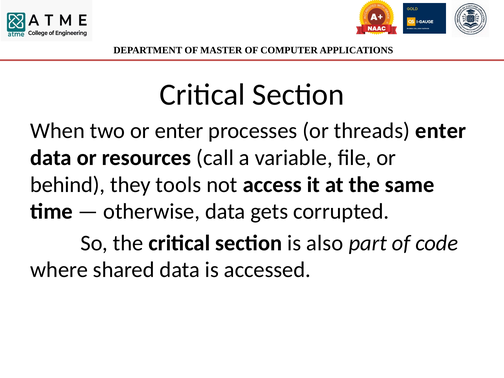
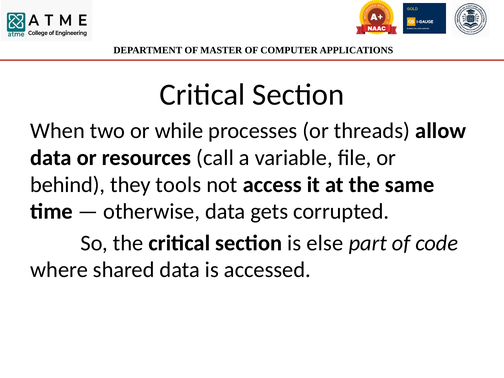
or enter: enter -> while
threads enter: enter -> allow
also: also -> else
